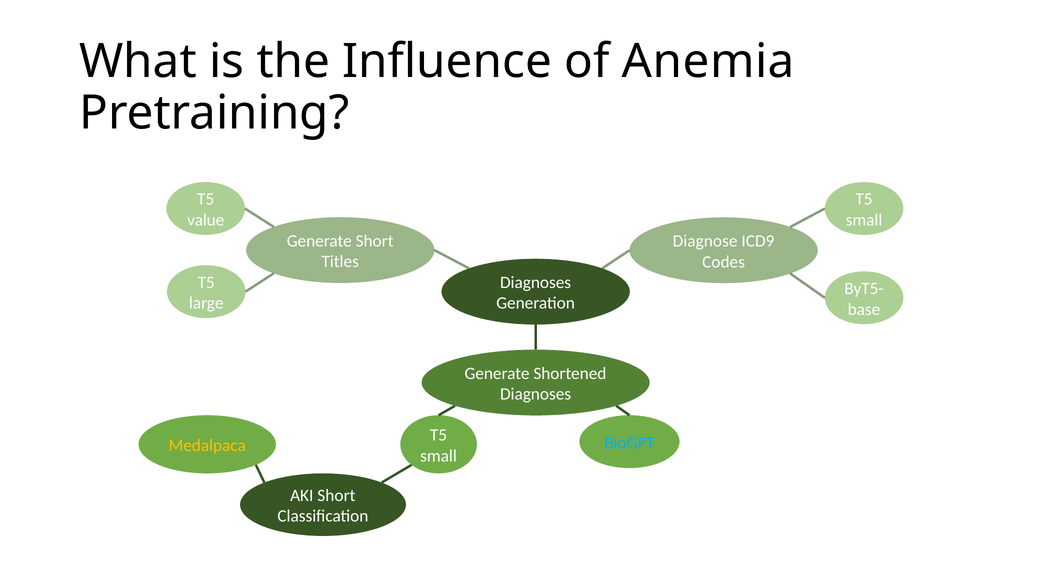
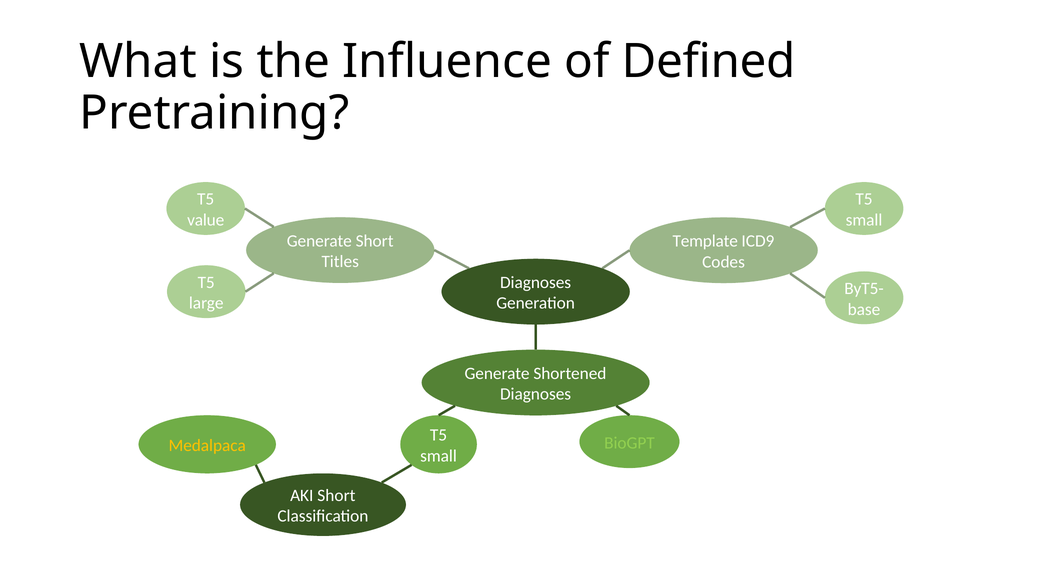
Anemia: Anemia -> Defined
Diagnose: Diagnose -> Template
BioGPT colour: light blue -> light green
